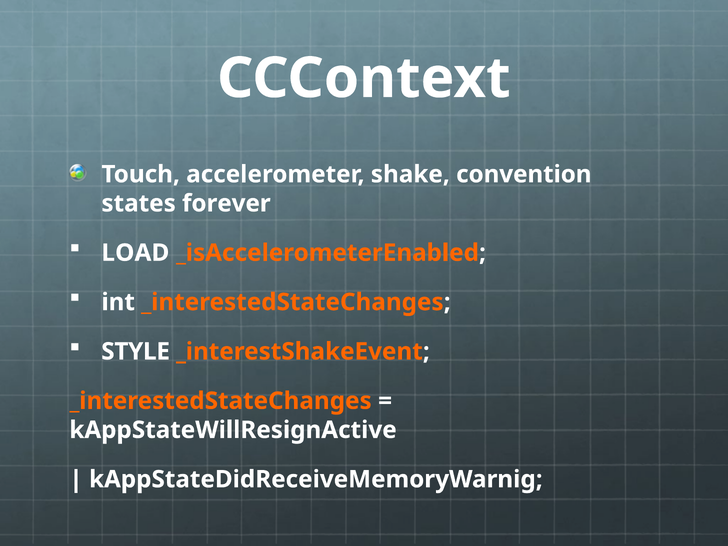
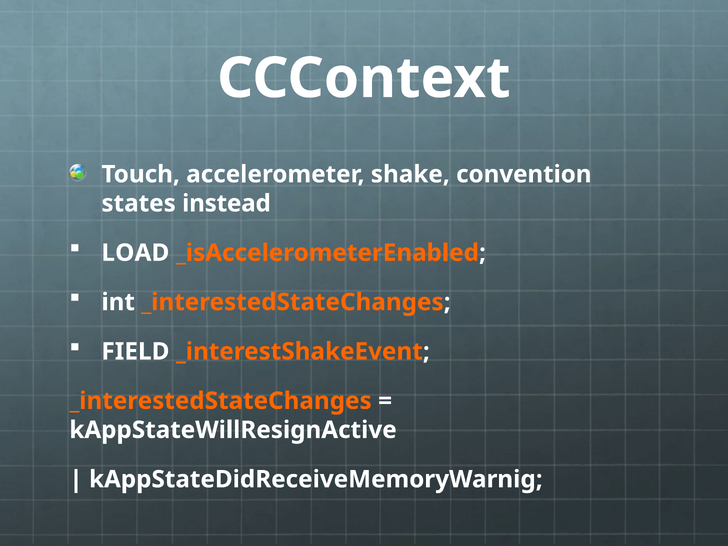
forever: forever -> instead
STYLE: STYLE -> FIELD
